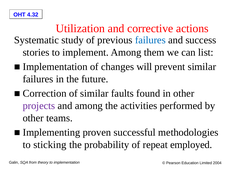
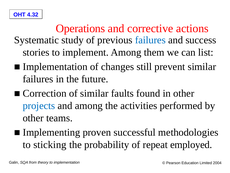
Utilization: Utilization -> Operations
will: will -> still
projects colour: purple -> blue
